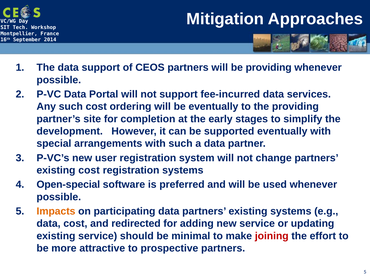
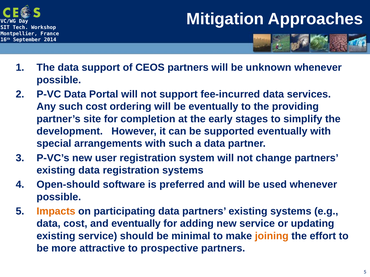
be providing: providing -> unknown
existing cost: cost -> data
Open-special: Open-special -> Open-should
and redirected: redirected -> eventually
joining colour: red -> orange
